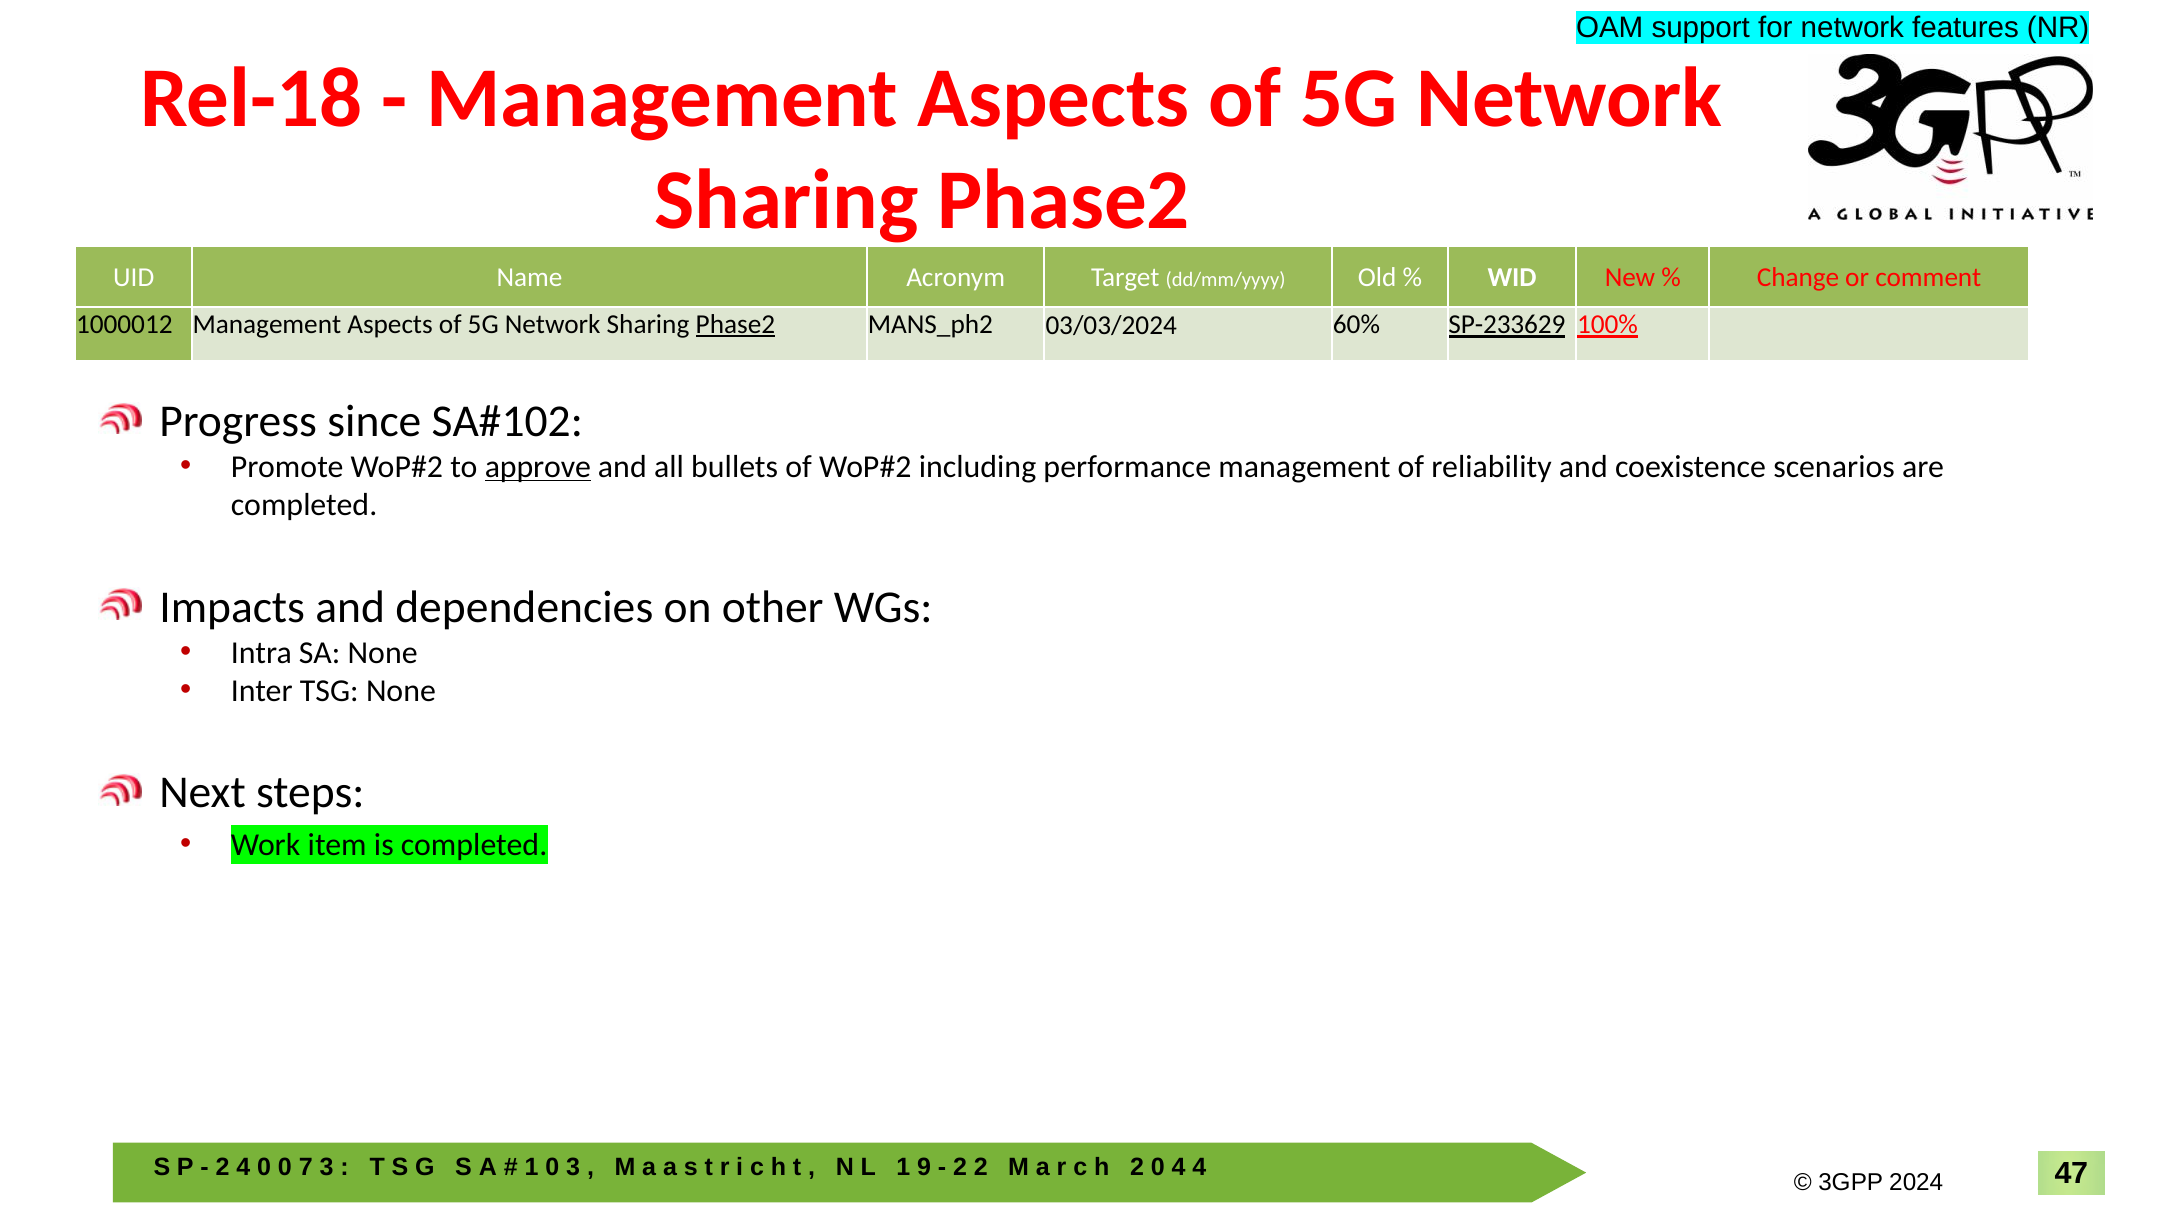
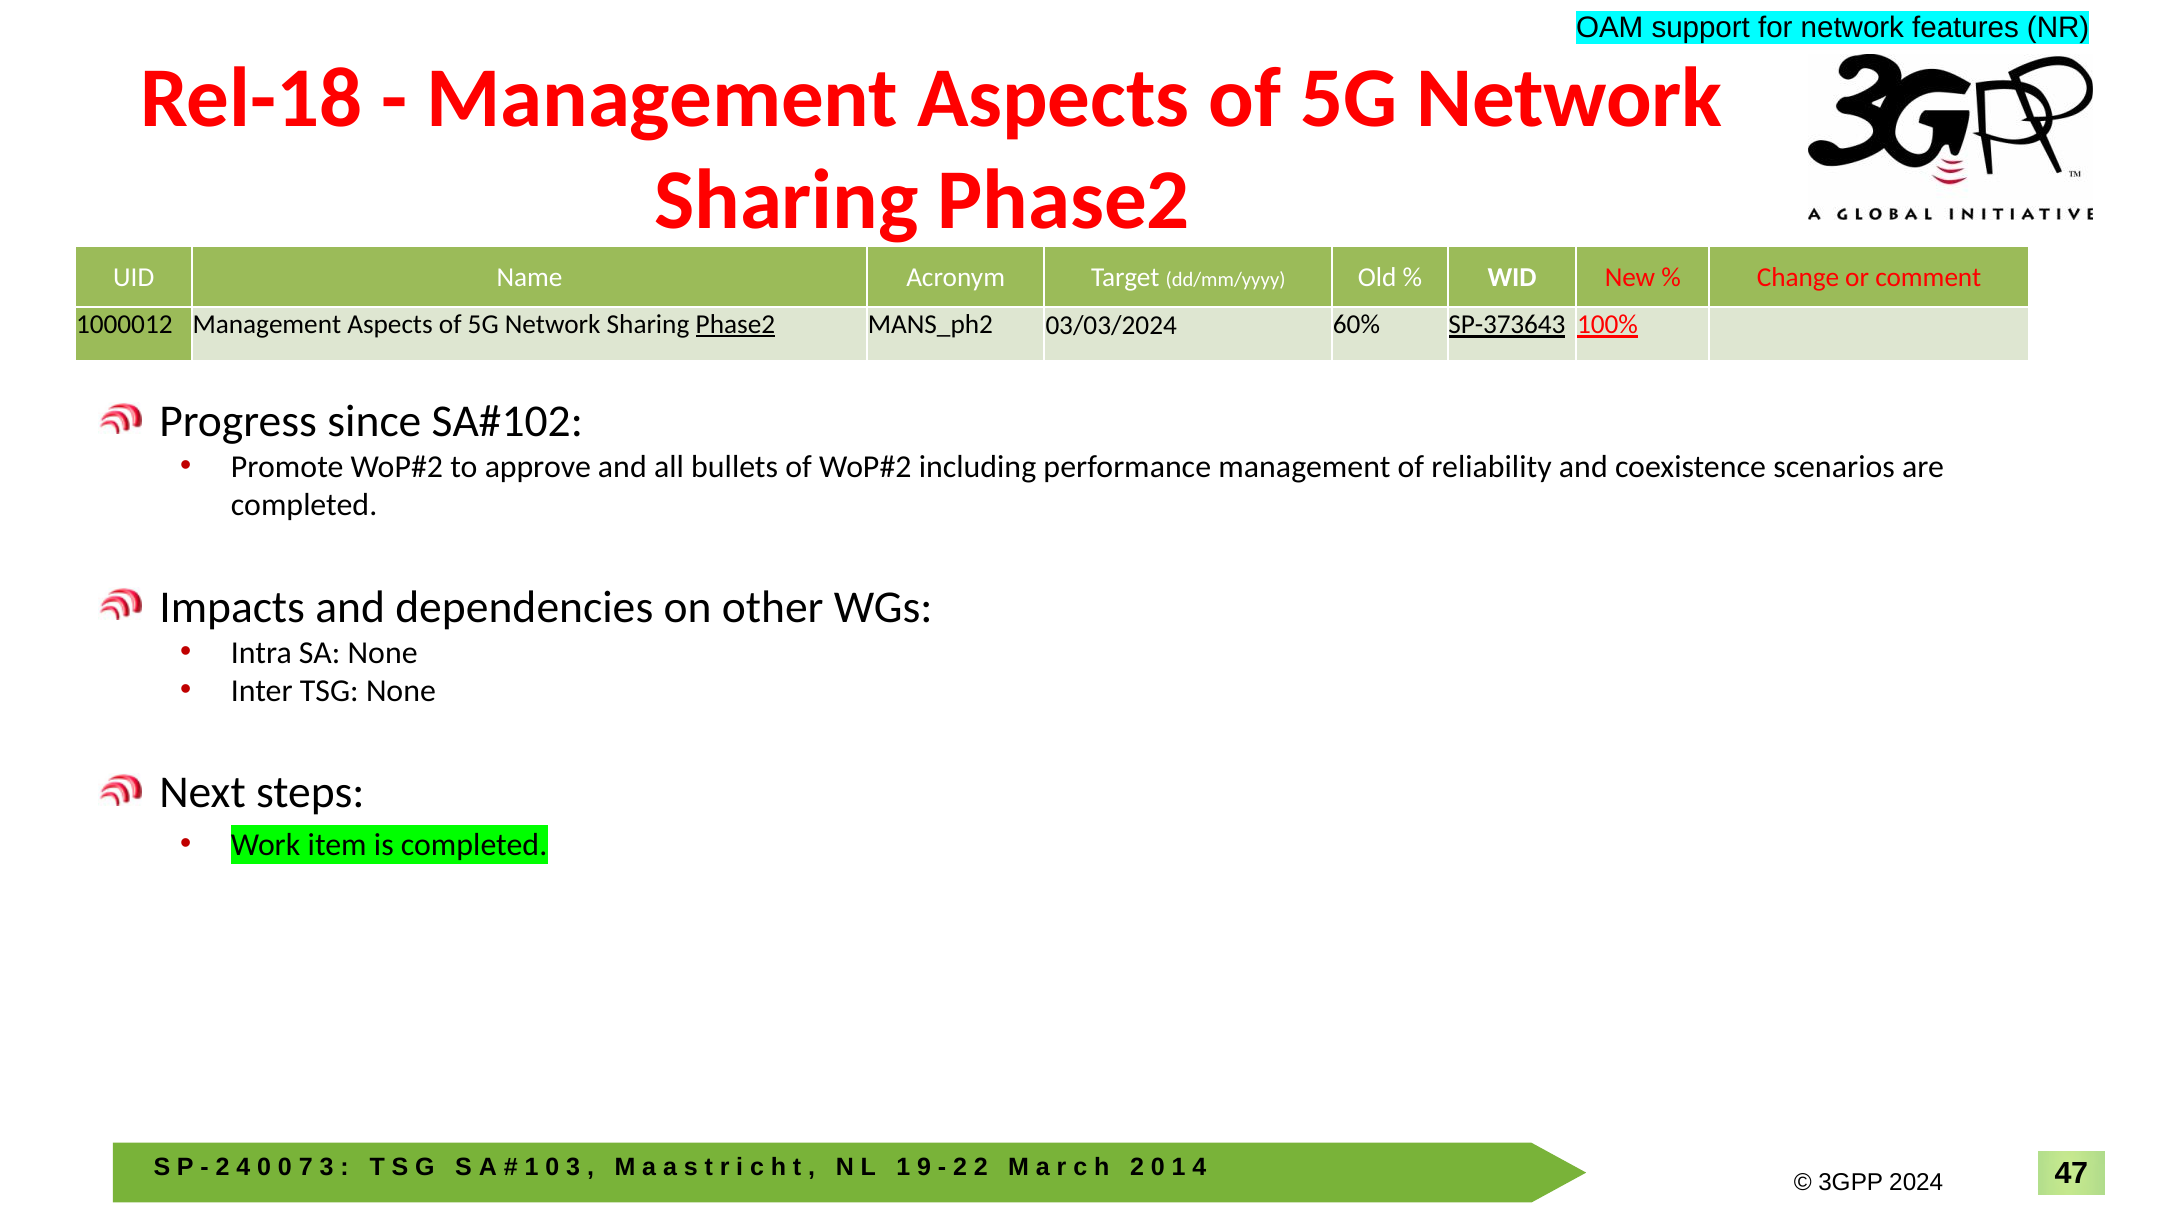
SP-233629: SP-233629 -> SP-373643
approve underline: present -> none
4 at (1179, 1167): 4 -> 1
